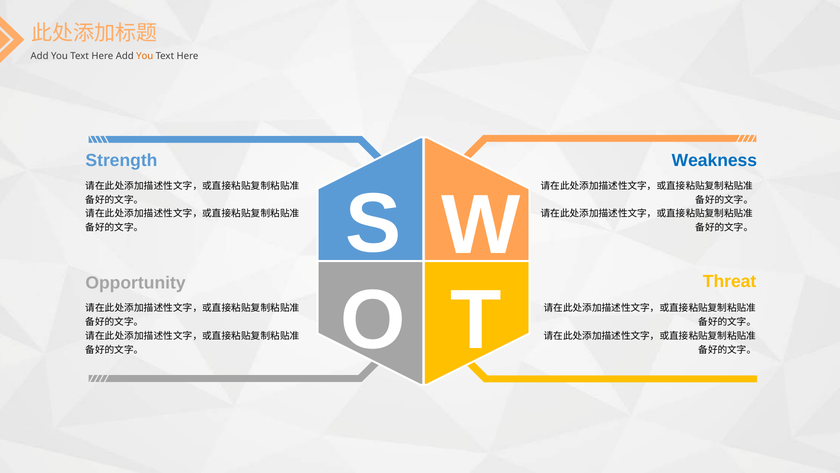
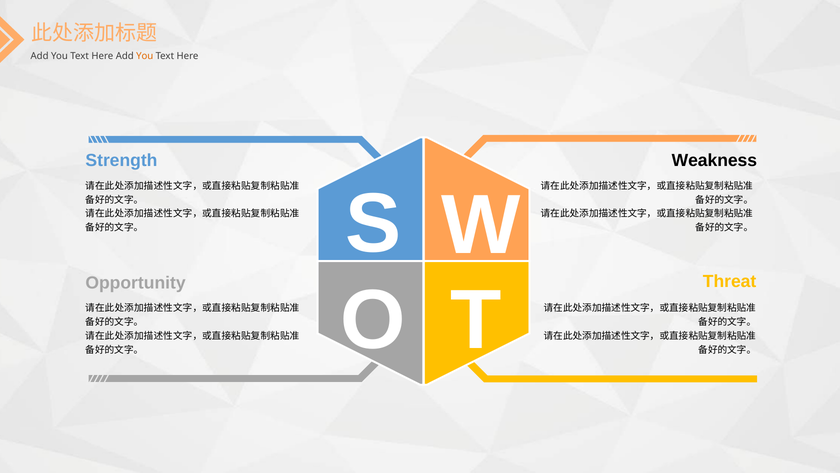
Weakness colour: blue -> black
